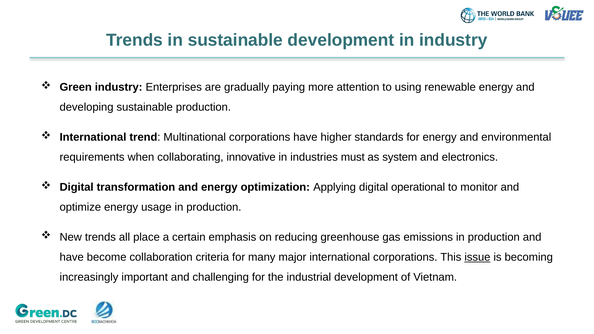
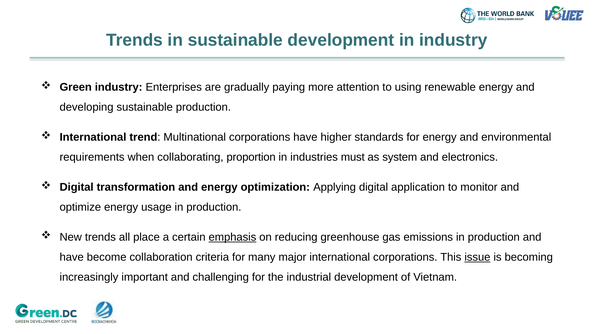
innovative: innovative -> proportion
operational: operational -> application
emphasis underline: none -> present
